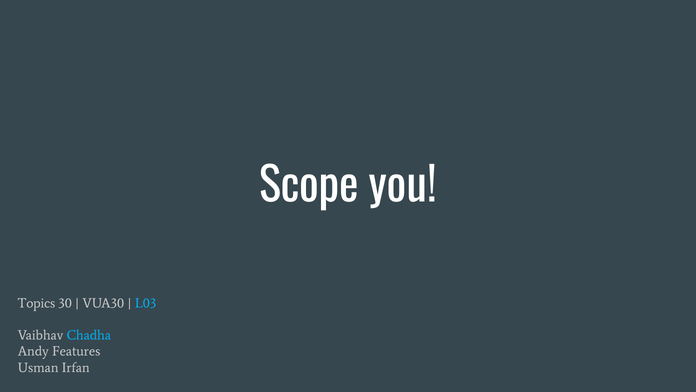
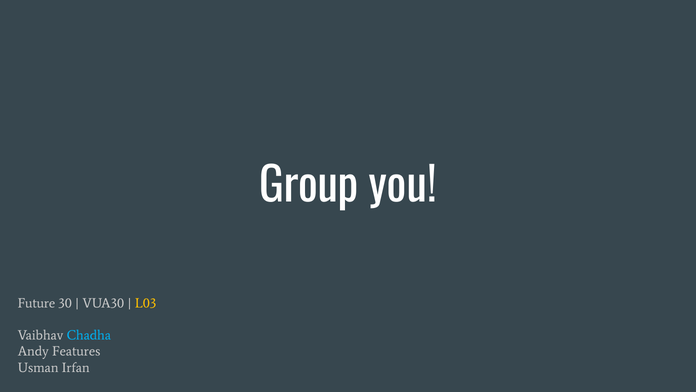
Scope: Scope -> Group
Topics: Topics -> Future
L03 colour: light blue -> yellow
